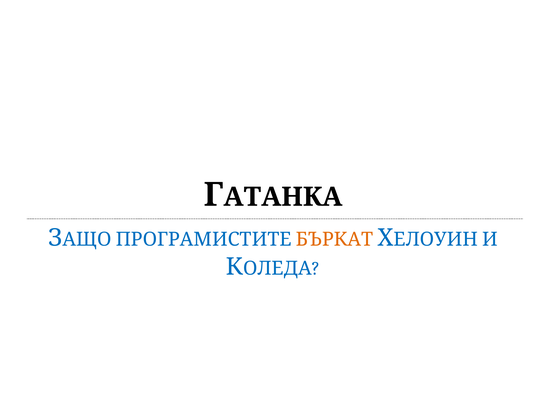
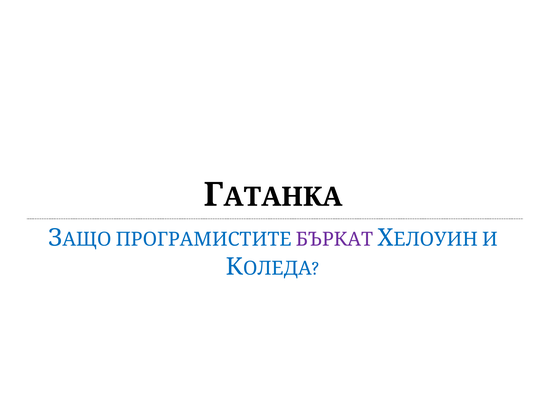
БЪРКАТ colour: orange -> purple
